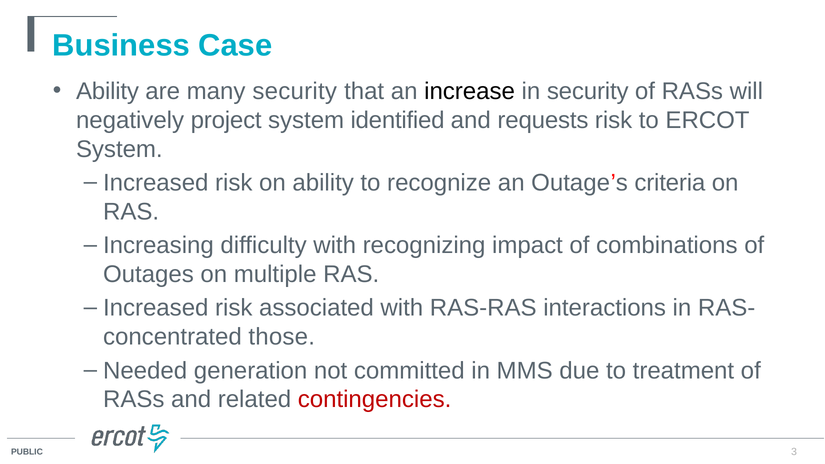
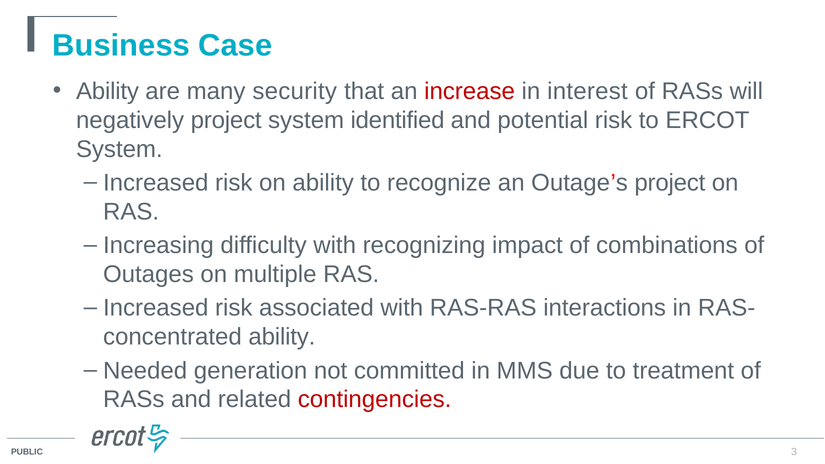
increase colour: black -> red
in security: security -> interest
requests: requests -> potential
Outage’s criteria: criteria -> project
those at (282, 337): those -> ability
